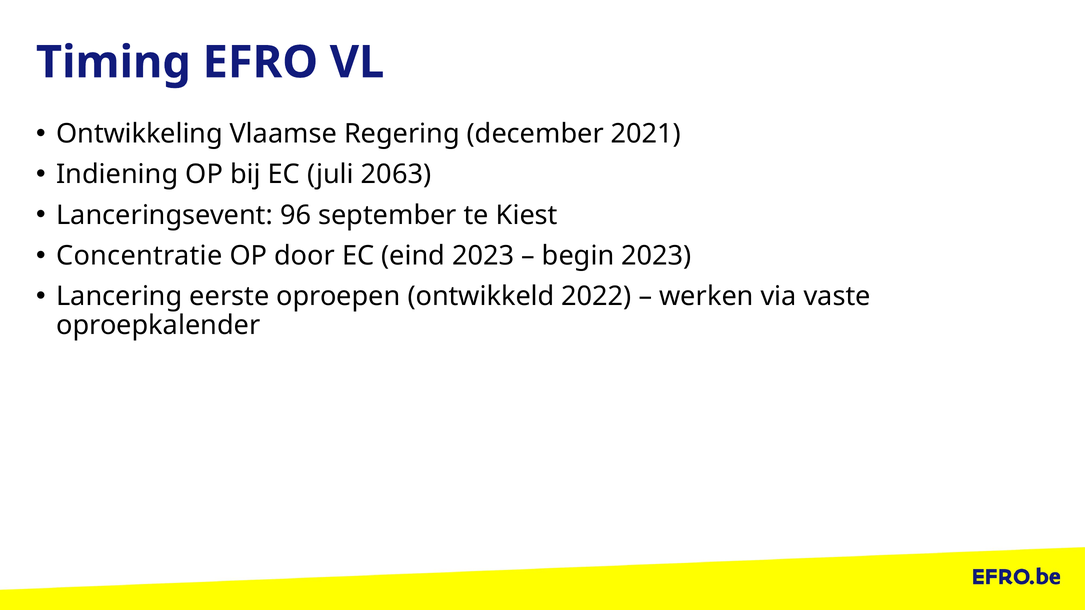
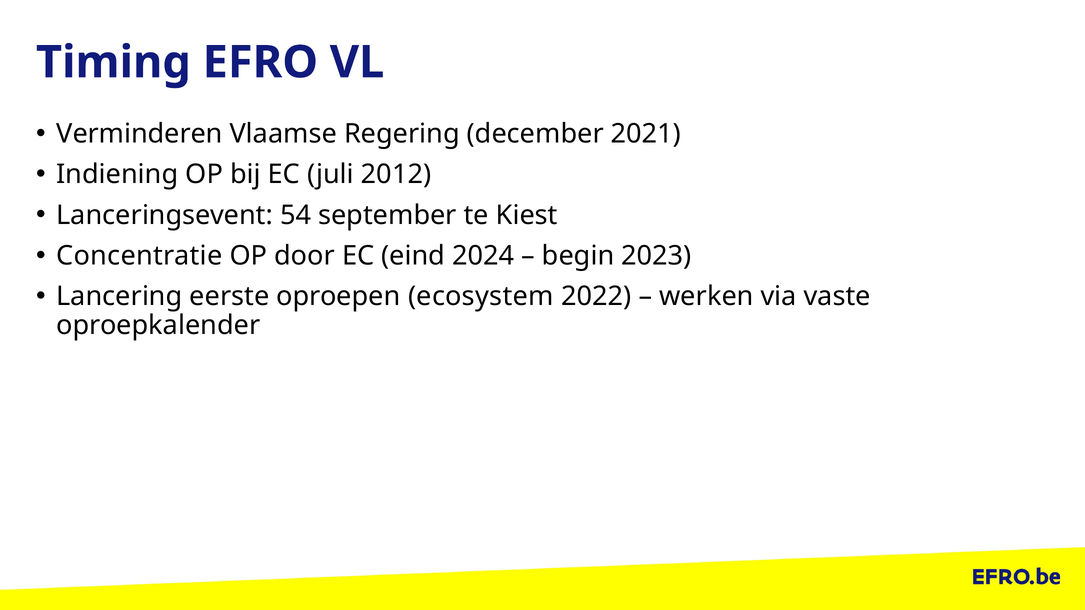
Ontwikkeling: Ontwikkeling -> Verminderen
2063: 2063 -> 2012
96: 96 -> 54
eind 2023: 2023 -> 2024
ontwikkeld: ontwikkeld -> ecosystem
